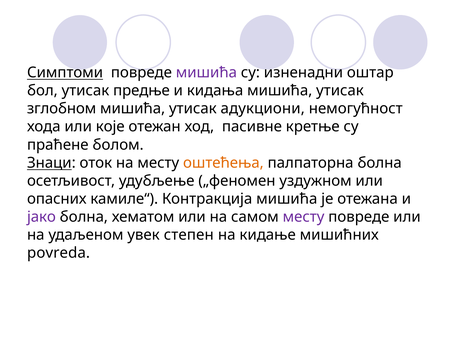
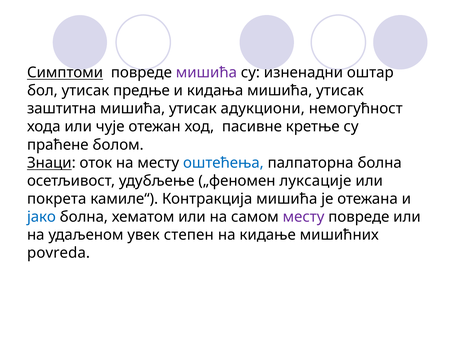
зглобном: зглобном -> заштитна
које: које -> чује
оштећења colour: orange -> blue
уздужном: уздужном -> луксације
опасних: опасних -> покрета
јако colour: purple -> blue
